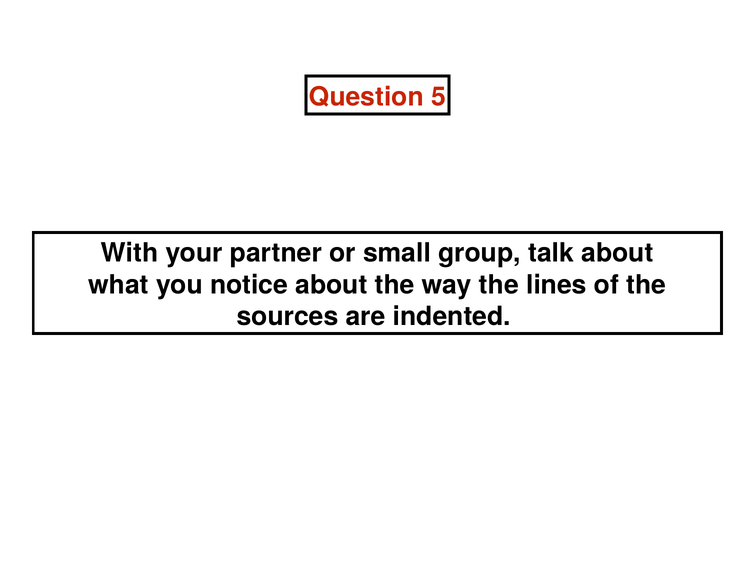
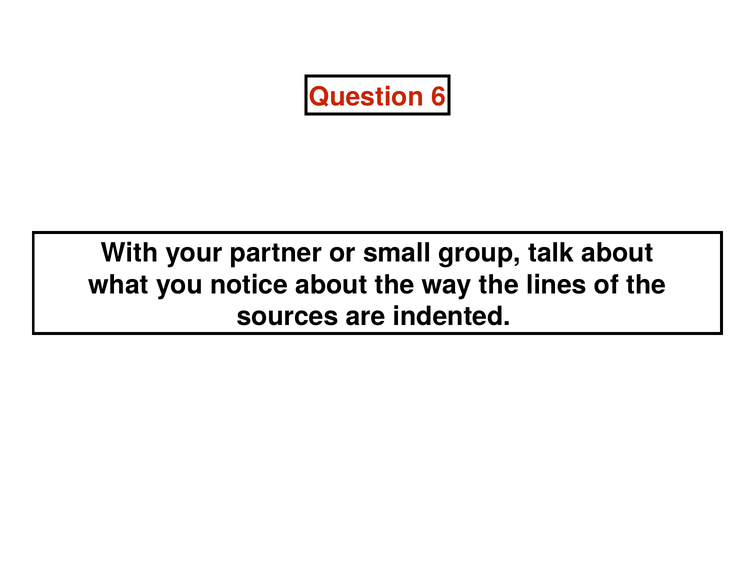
5: 5 -> 6
